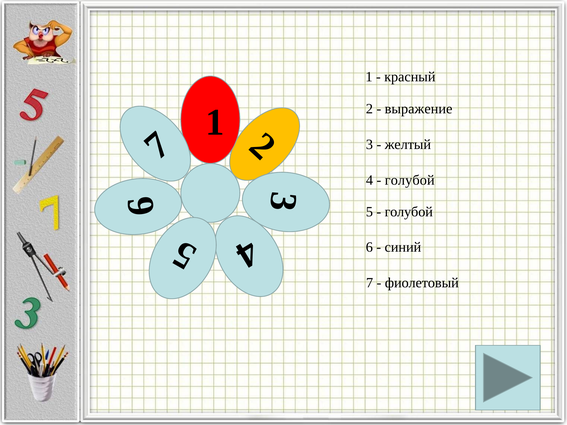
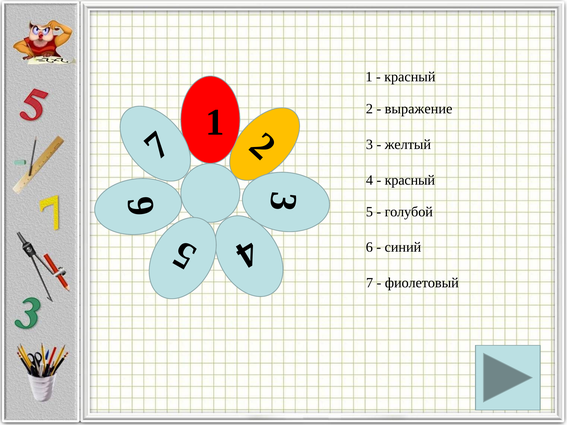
голубой at (410, 180): голубой -> красный
